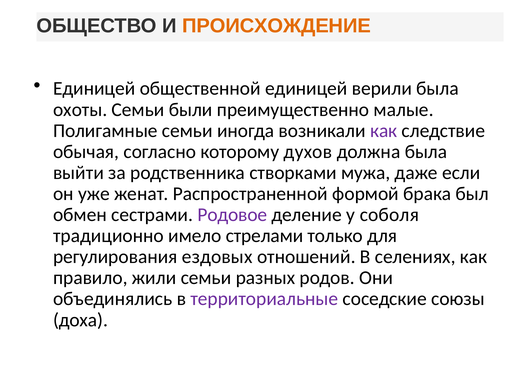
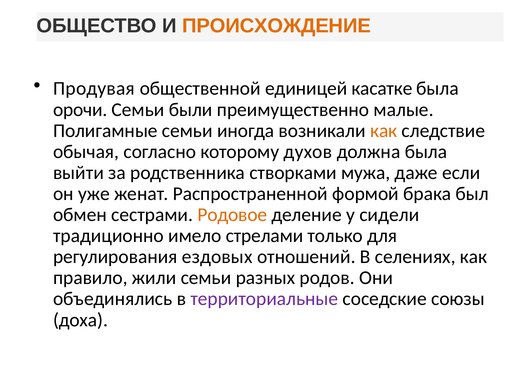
Единицей at (94, 89): Единицей -> Продувая
верили: верили -> касатке
охоты: охоты -> орочи
как at (384, 131) colour: purple -> orange
Родовое colour: purple -> orange
соболя: соболя -> сидели
